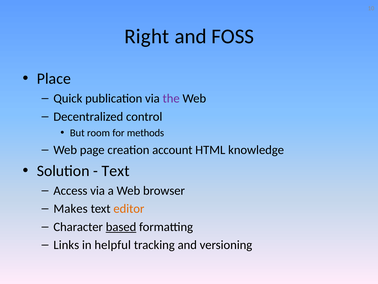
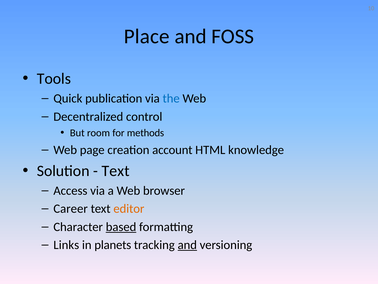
Right: Right -> Place
Place: Place -> Tools
the colour: purple -> blue
Makes: Makes -> Career
helpful: helpful -> planets
and at (187, 245) underline: none -> present
